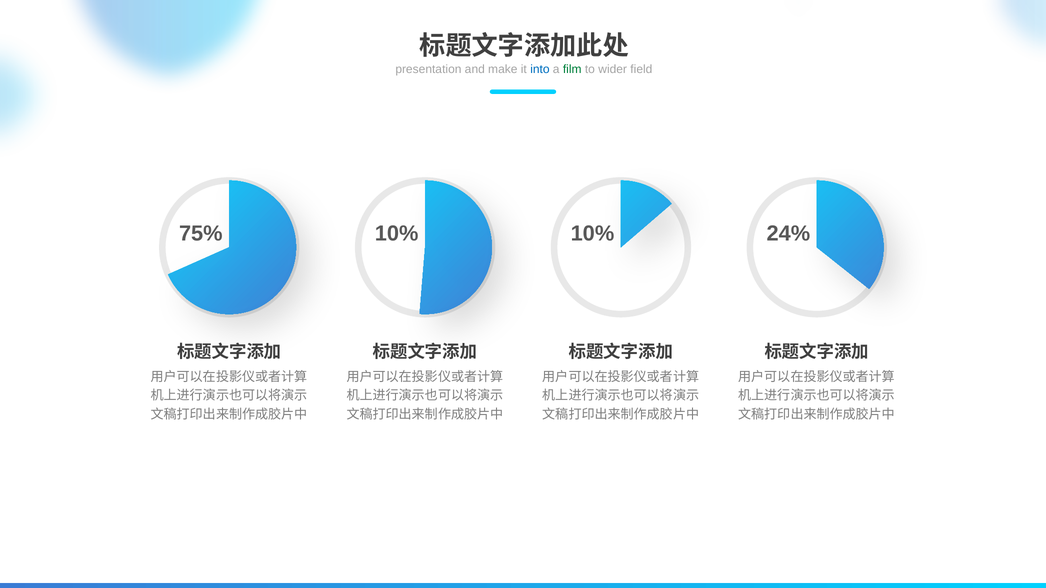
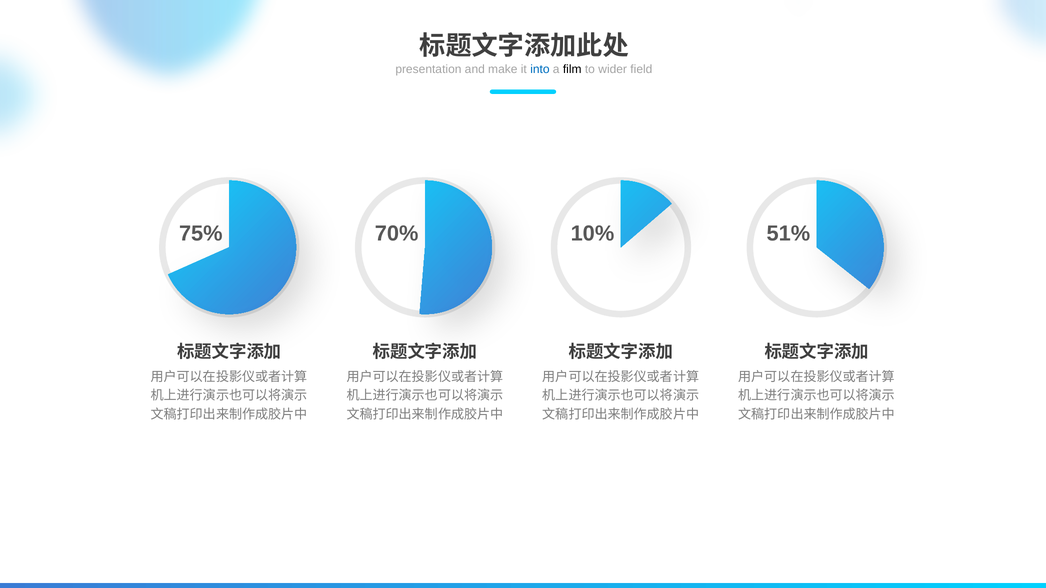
film colour: green -> black
10% at (397, 233): 10% -> 70%
24%: 24% -> 51%
